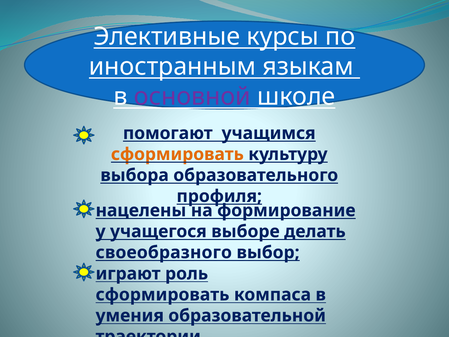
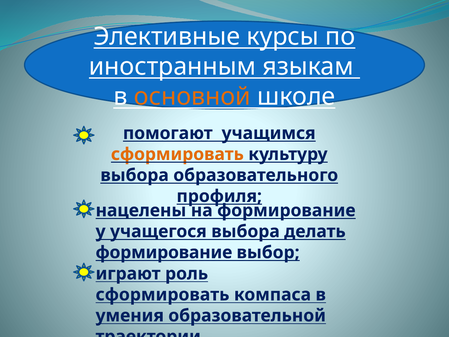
основной colour: purple -> orange
учащегося выборе: выборе -> выбора
своеобразного at (164, 252): своеобразного -> формирование
